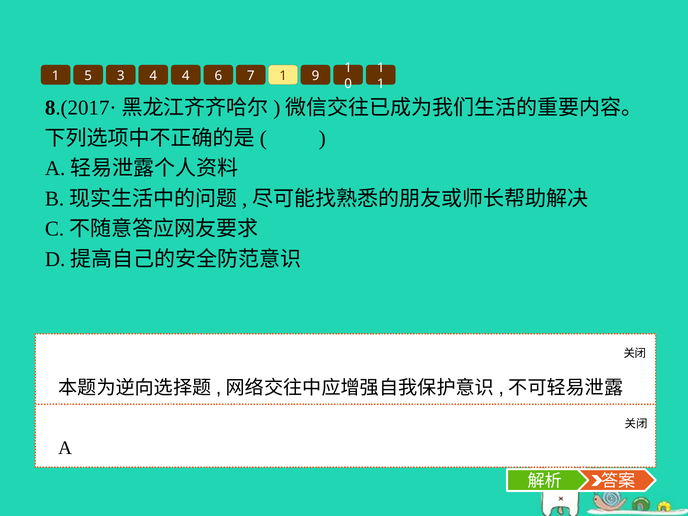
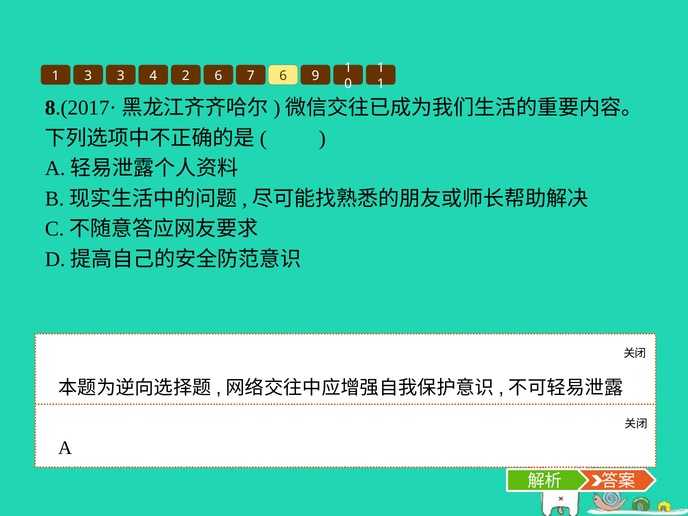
1 5: 5 -> 3
4 4: 4 -> 2
7 1: 1 -> 6
